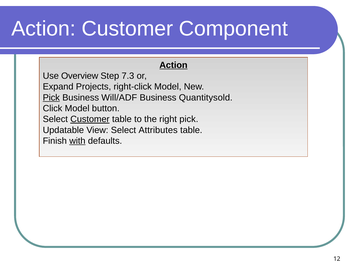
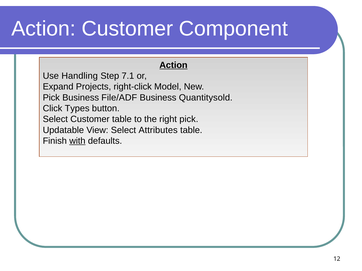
Overview: Overview -> Handling
7.3: 7.3 -> 7.1
Pick at (51, 98) underline: present -> none
Will/ADF: Will/ADF -> File/ADF
Click Model: Model -> Types
Customer at (90, 119) underline: present -> none
